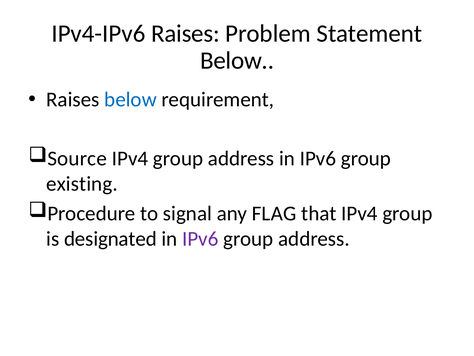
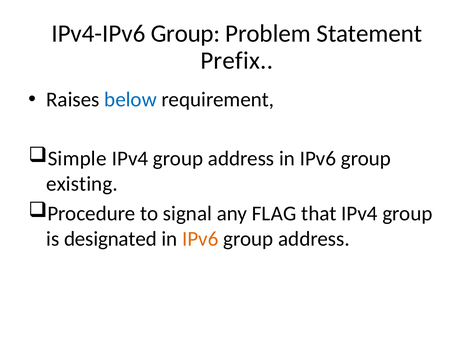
IPv4-IPv6 Raises: Raises -> Group
Below at (237, 61): Below -> Prefix
Source: Source -> Simple
IPv6 at (200, 239) colour: purple -> orange
